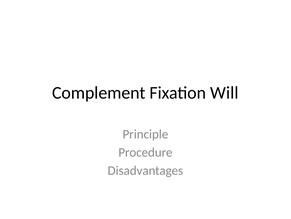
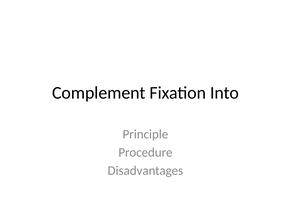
Will: Will -> Into
